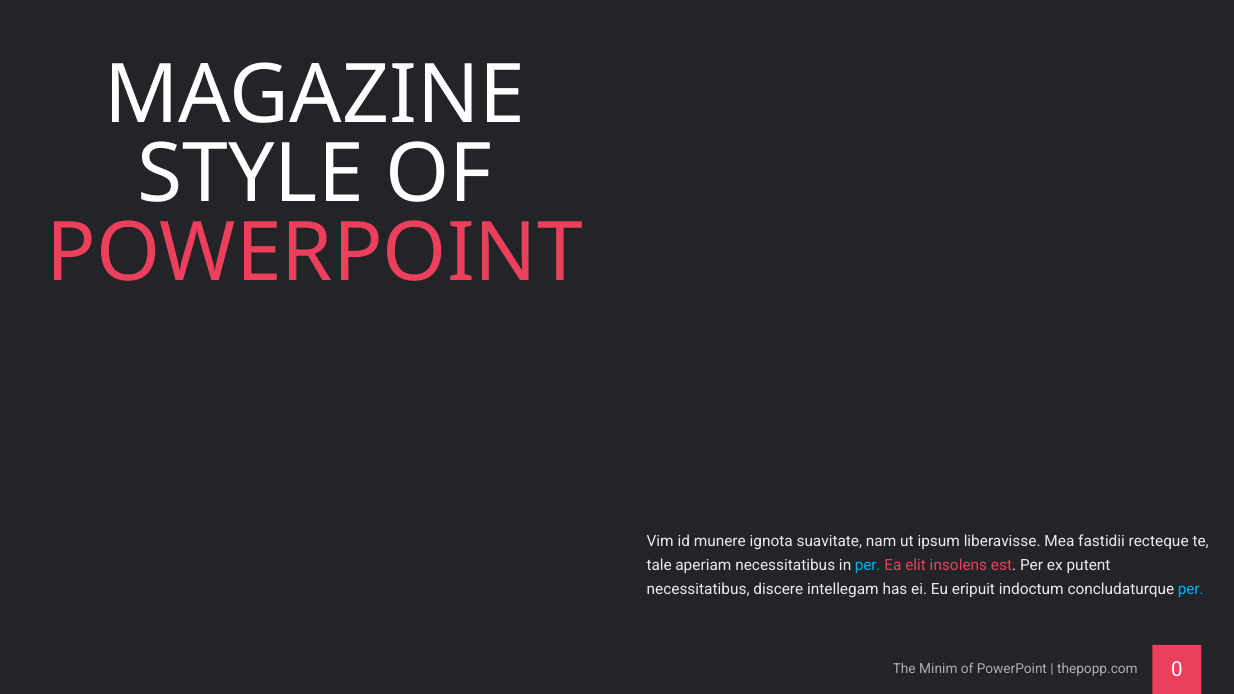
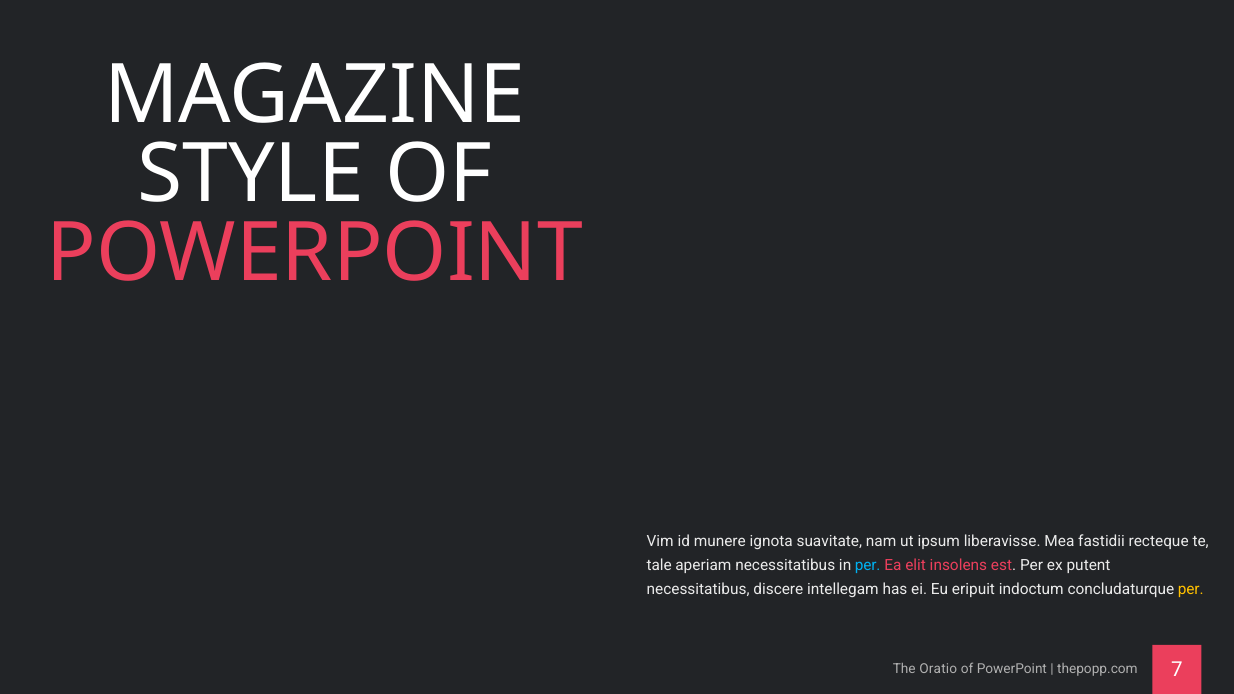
per at (1191, 589) colour: light blue -> yellow
Minim: Minim -> Oratio
0: 0 -> 7
